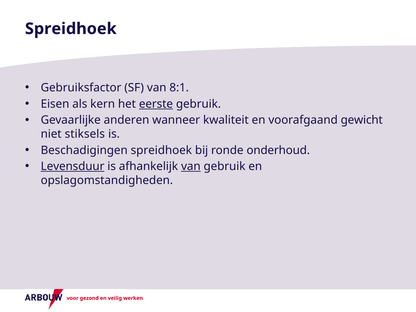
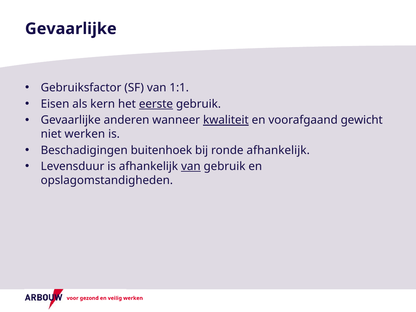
Spreidhoek at (71, 29): Spreidhoek -> Gevaarlijke
8:1: 8:1 -> 1:1
kwaliteit underline: none -> present
niet stiksels: stiksels -> werken
Beschadigingen spreidhoek: spreidhoek -> buitenhoek
ronde onderhoud: onderhoud -> afhankelijk
Levensduur underline: present -> none
